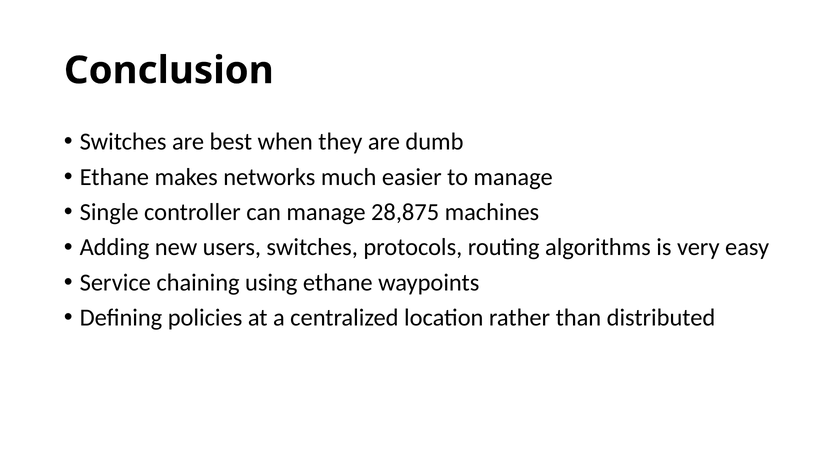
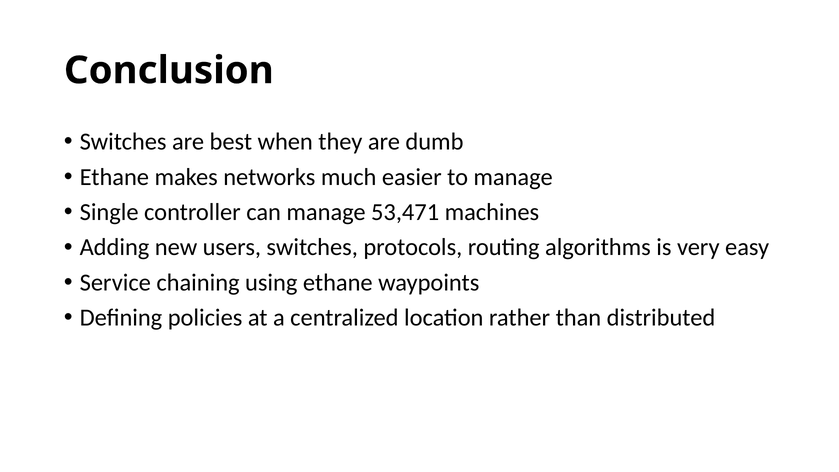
28,875: 28,875 -> 53,471
